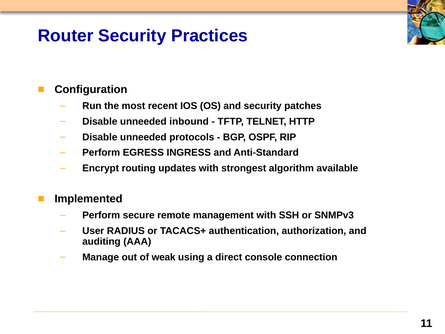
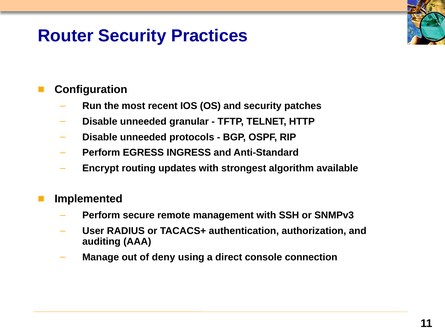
inbound: inbound -> granular
weak: weak -> deny
